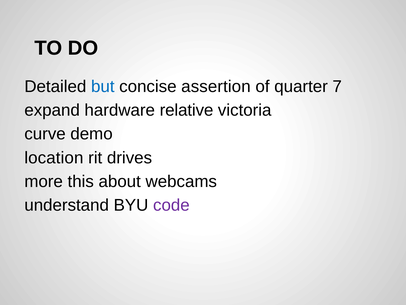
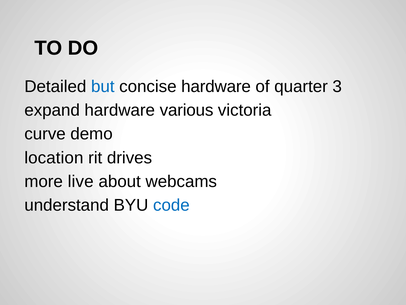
concise assertion: assertion -> hardware
7: 7 -> 3
relative: relative -> various
this: this -> live
code colour: purple -> blue
